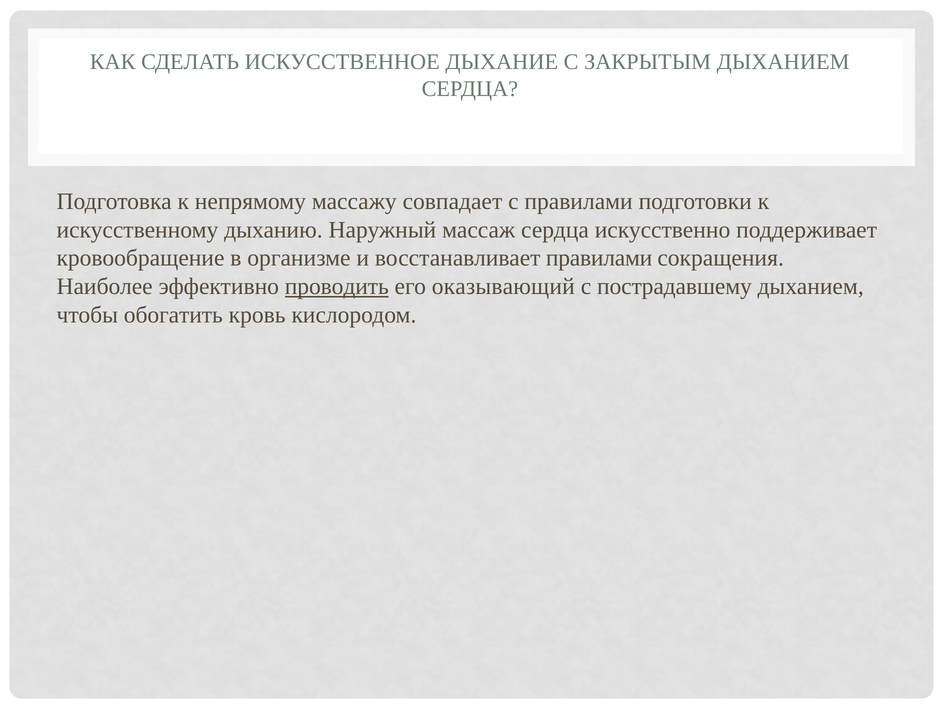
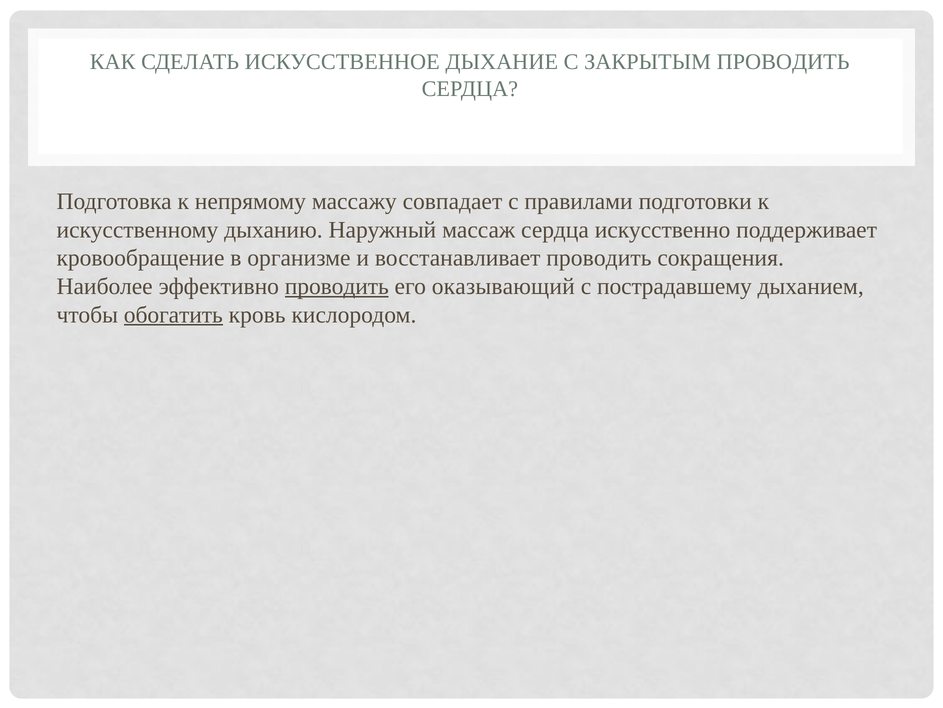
ЗАКРЫТЫМ ДЫХАНИЕМ: ДЫХАНИЕМ -> ПРОВОДИТЬ
восстанавливает правилами: правилами -> проводить
обогатить underline: none -> present
